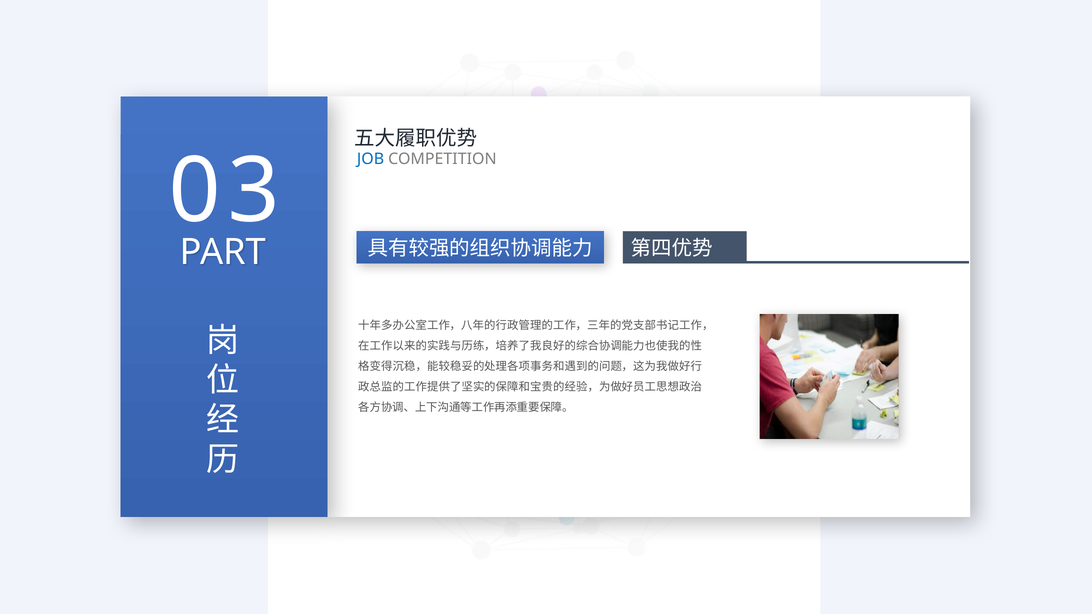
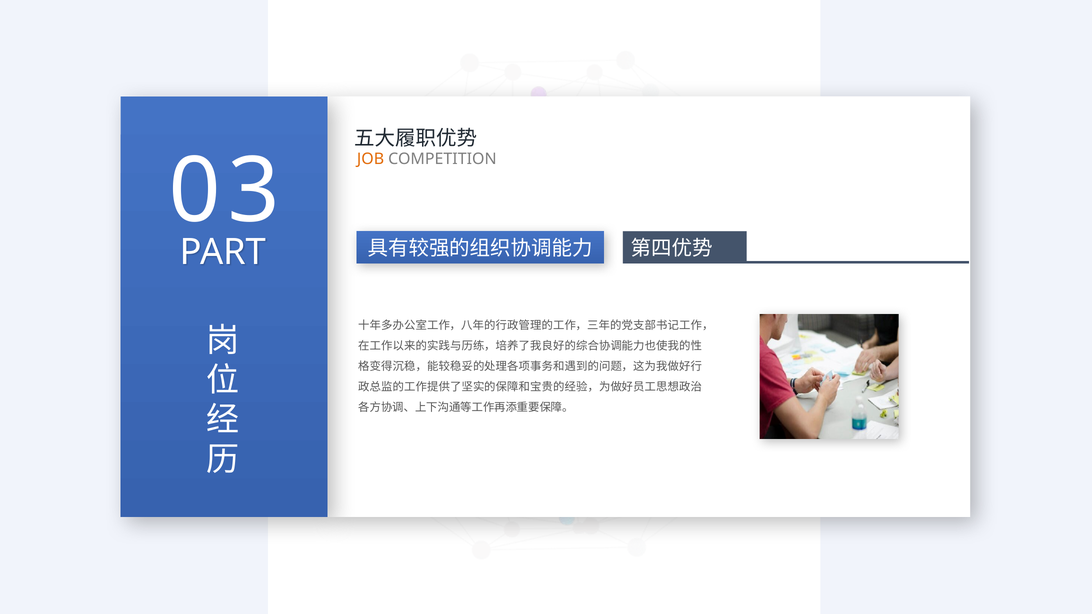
JOB colour: blue -> orange
